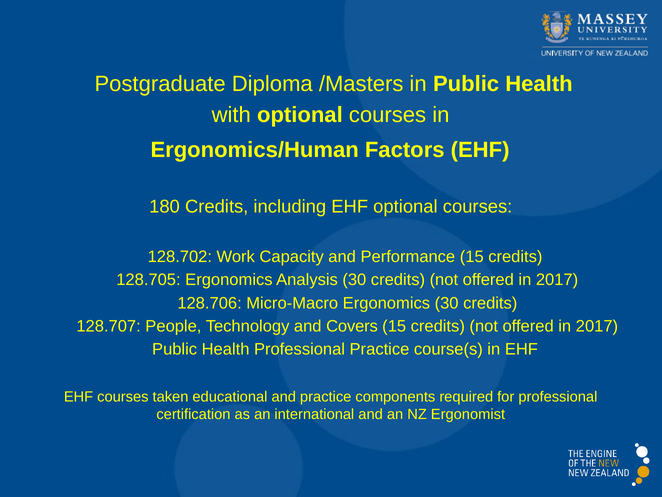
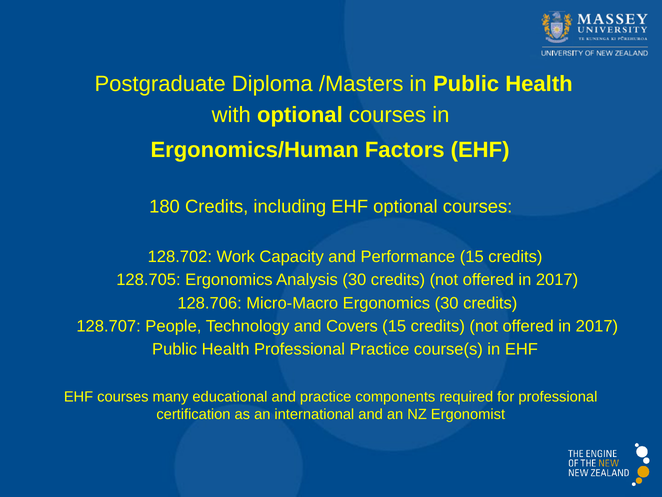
taken: taken -> many
